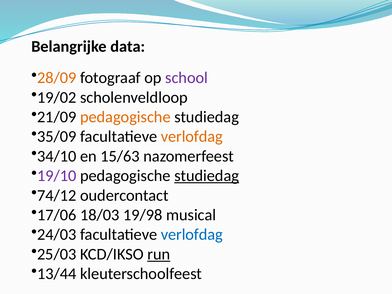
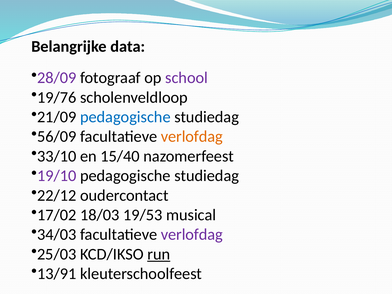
28/09 colour: orange -> purple
19/02: 19/02 -> 19/76
pedagogische at (125, 117) colour: orange -> blue
35/09: 35/09 -> 56/09
34/10: 34/10 -> 33/10
15/63: 15/63 -> 15/40
studiedag at (207, 176) underline: present -> none
74/12: 74/12 -> 22/12
17/06: 17/06 -> 17/02
19/98: 19/98 -> 19/53
24/03: 24/03 -> 34/03
verlofdag at (192, 235) colour: blue -> purple
13/44: 13/44 -> 13/91
